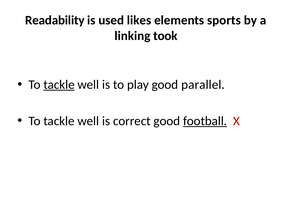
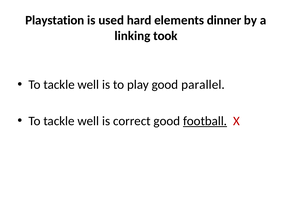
Readability: Readability -> Playstation
likes: likes -> hard
sports: sports -> dinner
tackle at (59, 85) underline: present -> none
